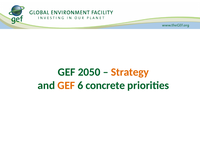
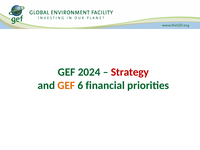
2050: 2050 -> 2024
Strategy colour: orange -> red
concrete: concrete -> financial
